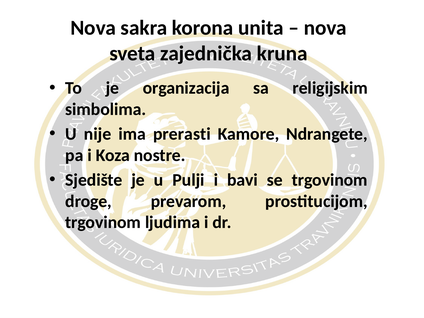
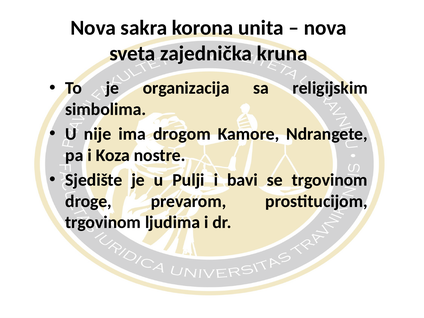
prerasti: prerasti -> drogom
